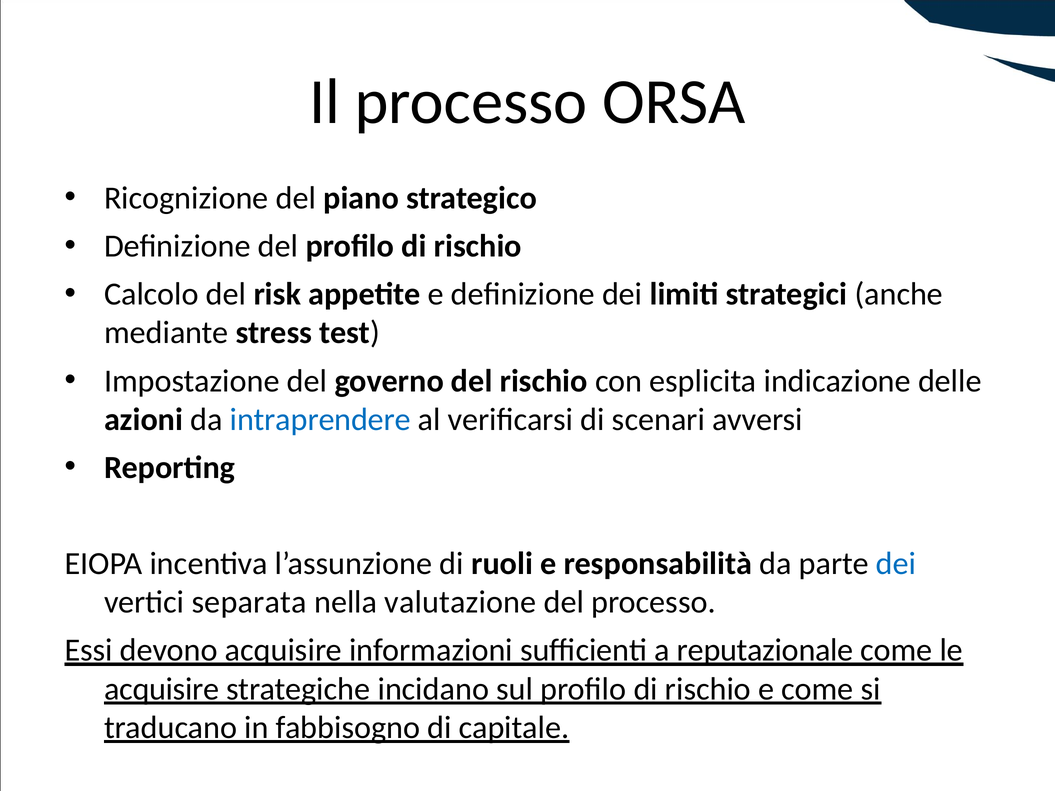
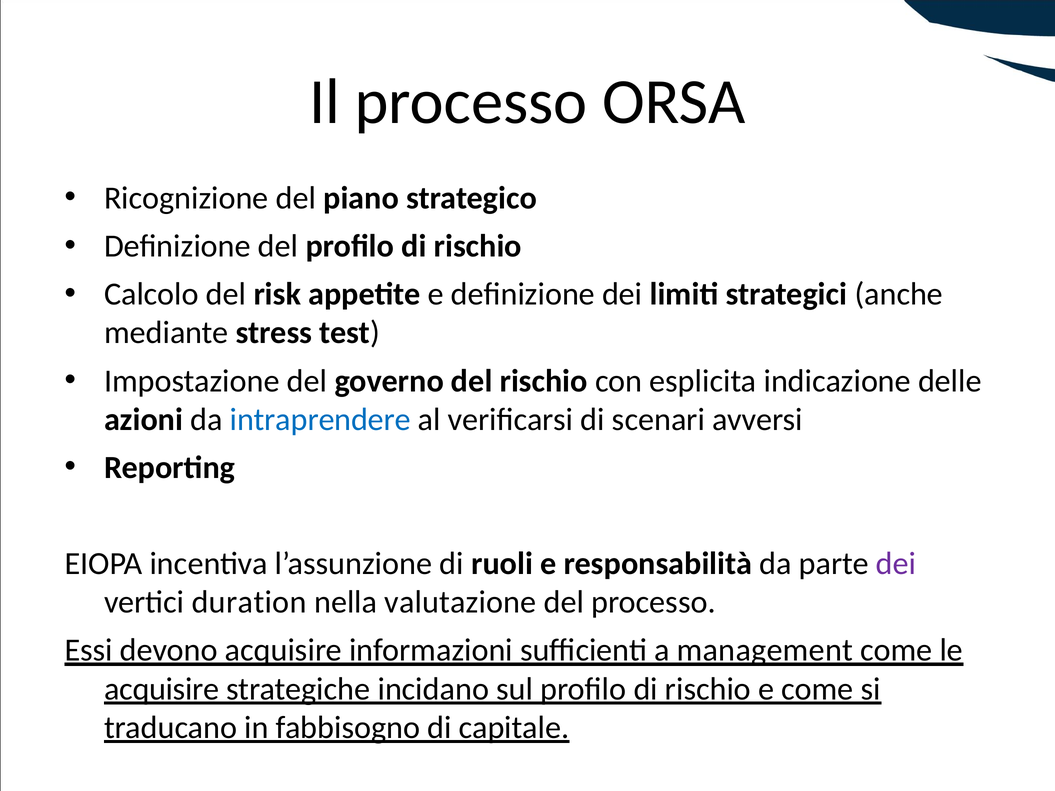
dei at (896, 564) colour: blue -> purple
separata: separata -> duration
reputazionale: reputazionale -> management
